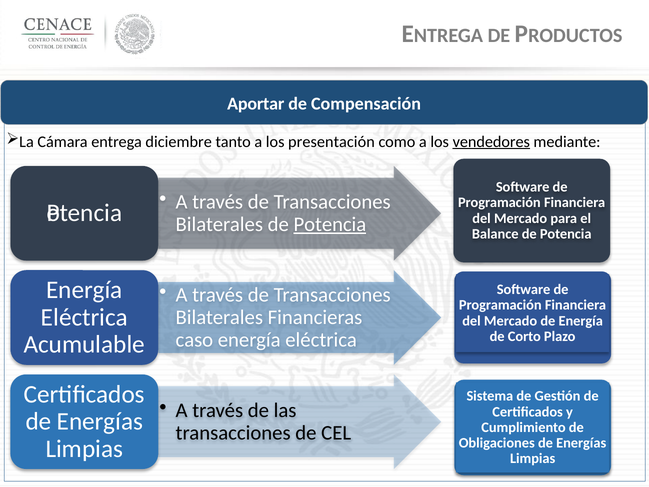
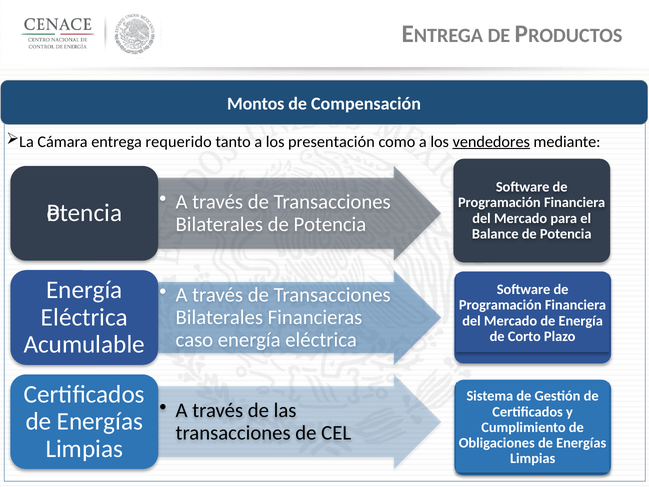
Aportar: Aportar -> Montos
diciembre: diciembre -> requerido
Potencia at (330, 224) underline: present -> none
